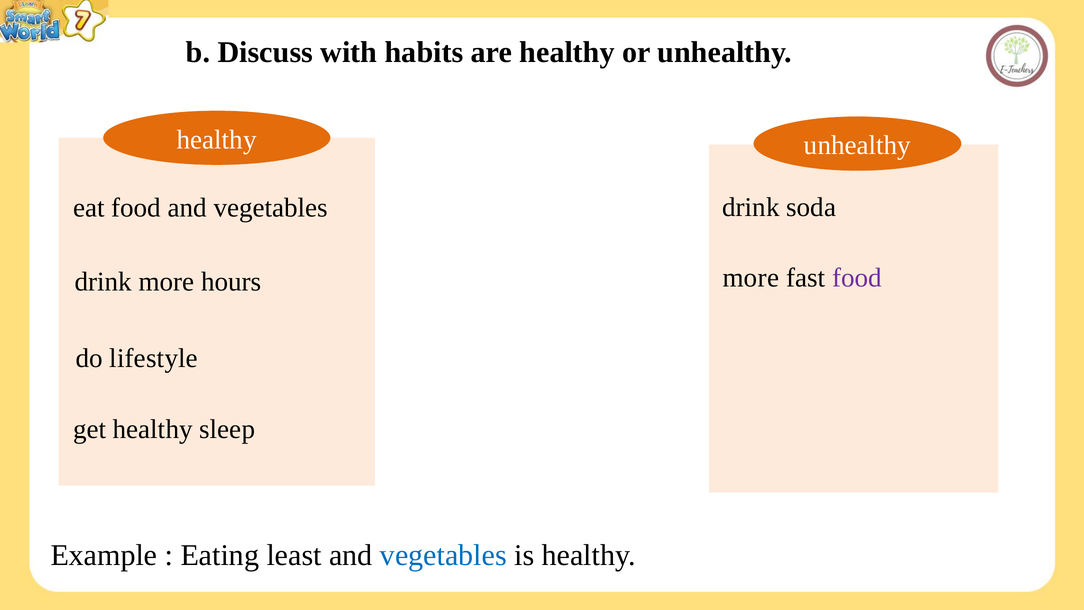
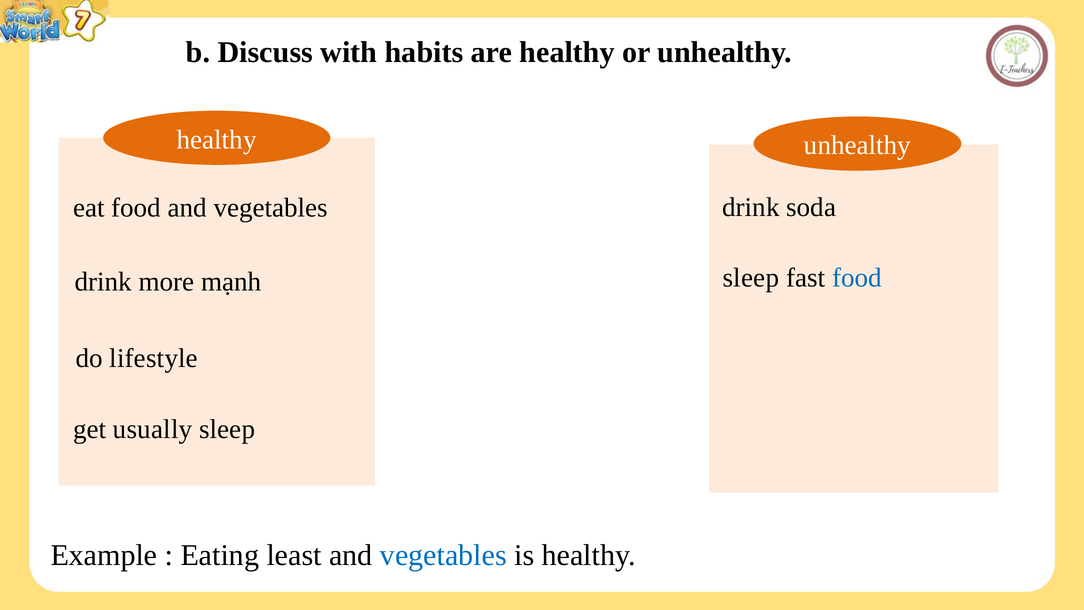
more at (751, 278): more -> sleep
food at (857, 278) colour: purple -> blue
hours: hours -> mạnh
get healthy: healthy -> usually
